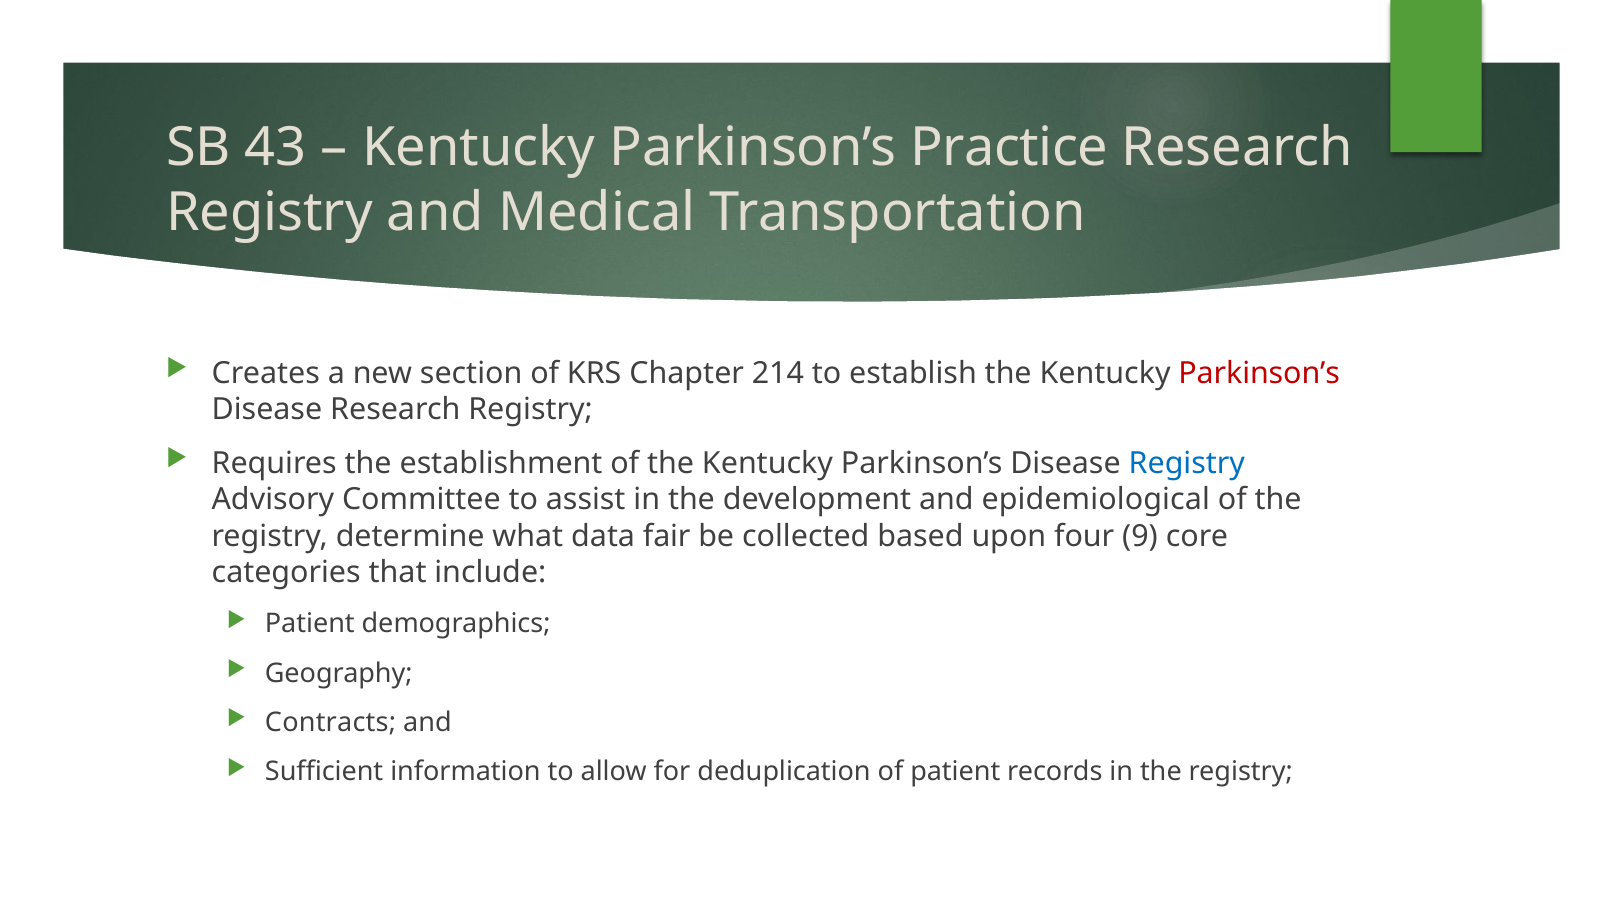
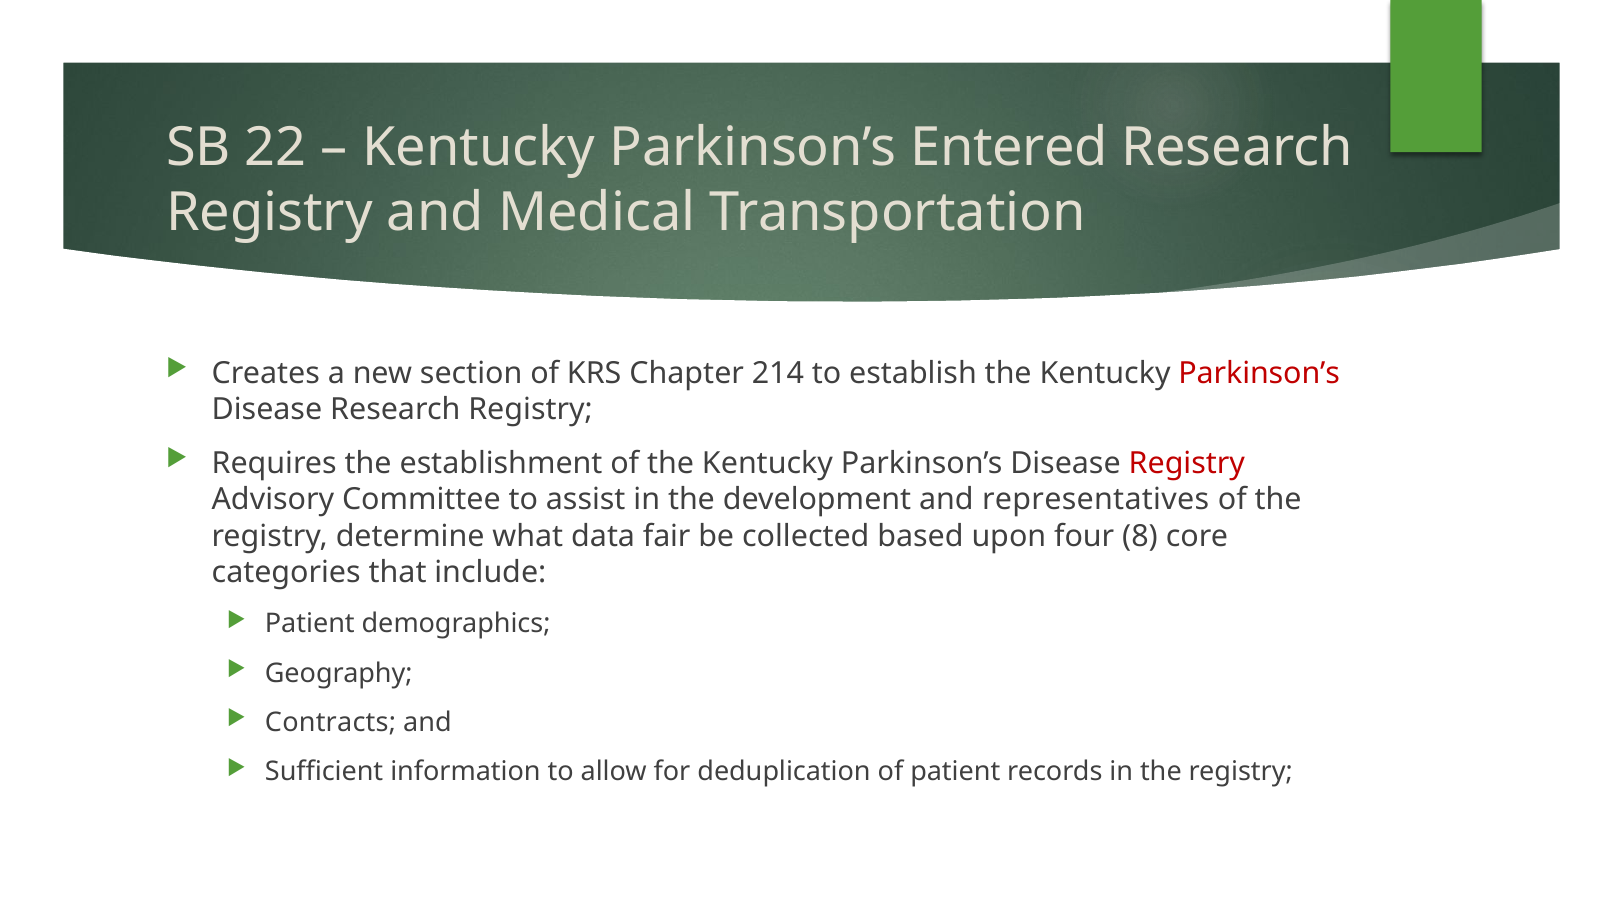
43: 43 -> 22
Practice: Practice -> Entered
Registry at (1187, 463) colour: blue -> red
epidemiological: epidemiological -> representatives
9: 9 -> 8
